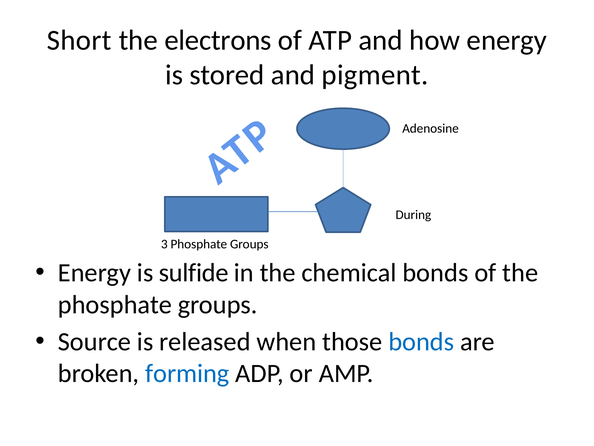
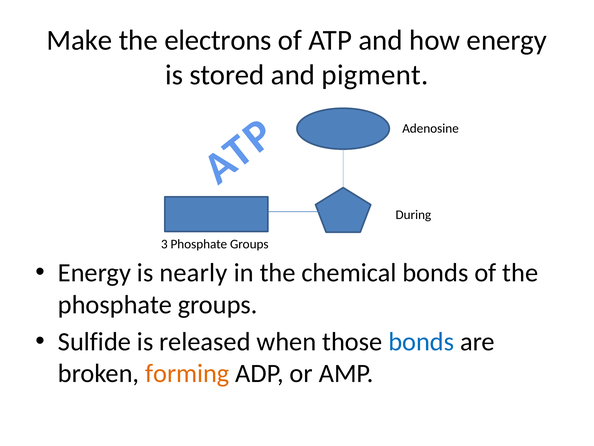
Short: Short -> Make
sulfide: sulfide -> nearly
Source: Source -> Sulfide
forming colour: blue -> orange
